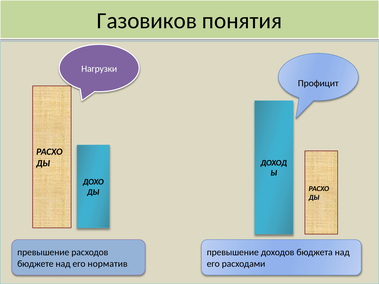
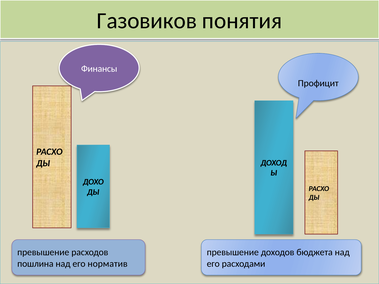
Нагрузки: Нагрузки -> Финансы
бюджете: бюджете -> пошлина
